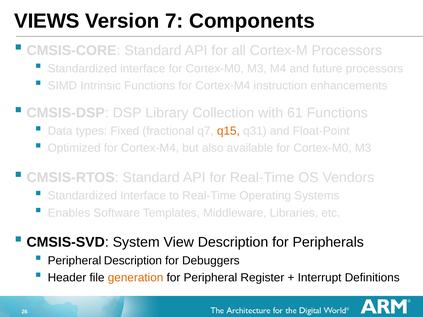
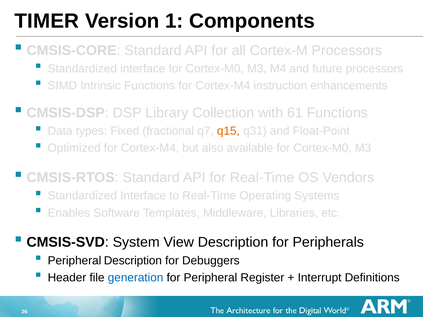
VIEWS: VIEWS -> TIMER
7: 7 -> 1
generation colour: orange -> blue
